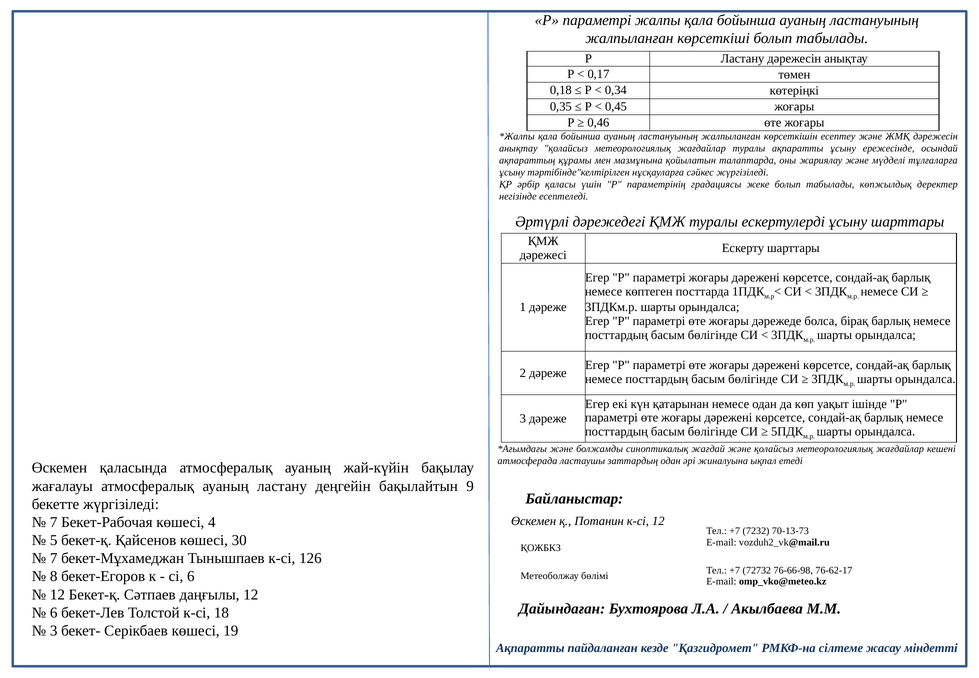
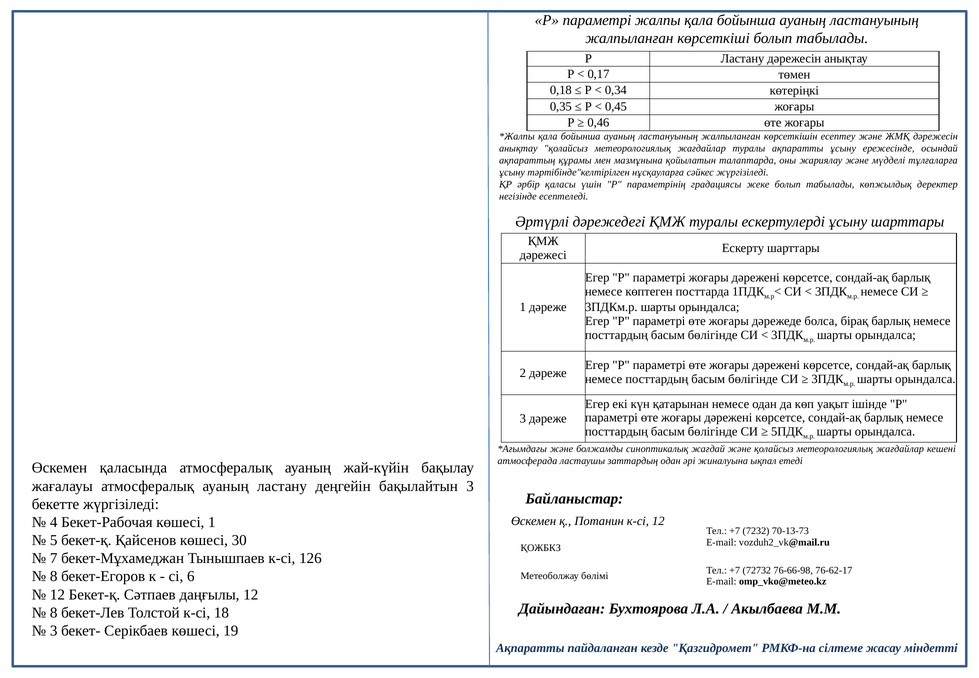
бақылайтын 9: 9 -> 3
7 at (54, 522): 7 -> 4
көшесі 4: 4 -> 1
6 at (54, 612): 6 -> 8
